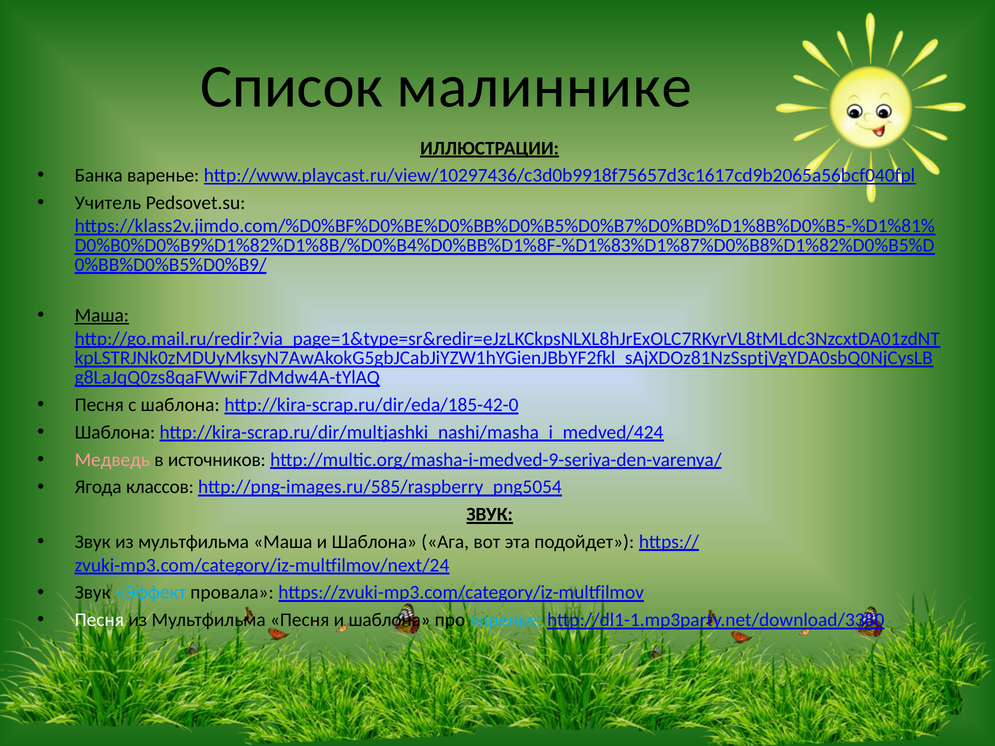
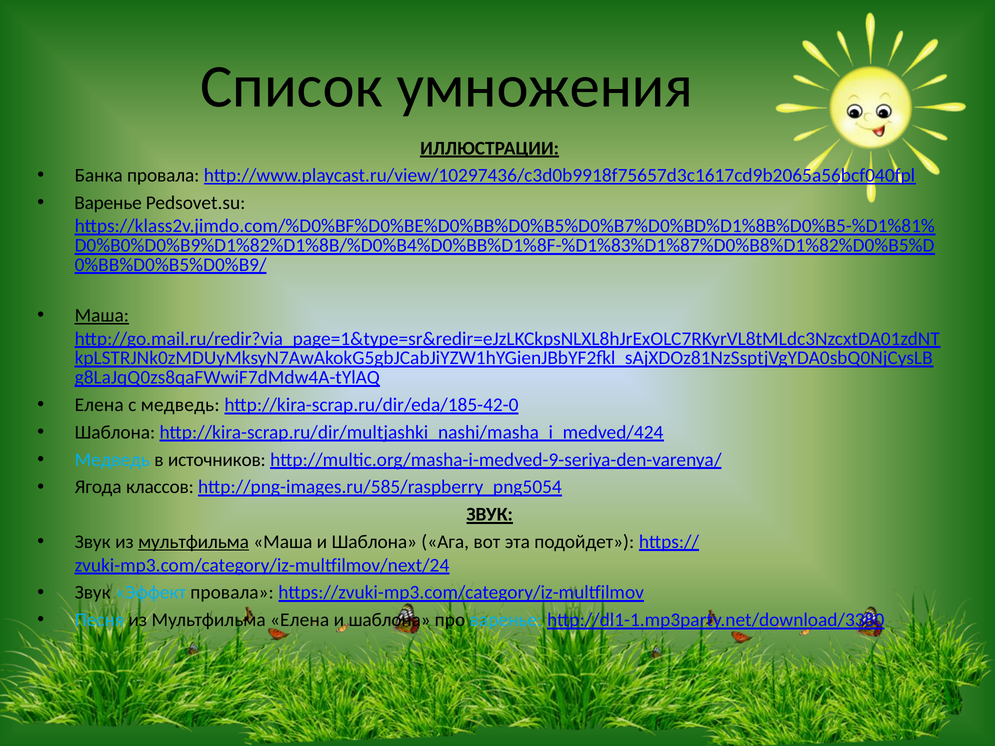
малиннике: малиннике -> умножения
Банка варенье: варенье -> провала
Учитель at (108, 203): Учитель -> Варенье
Песня at (99, 405): Песня -> Елена
с шаблона: шаблона -> медведь
Медведь at (112, 460) colour: pink -> light blue
мультфильма at (194, 542) underline: none -> present
Песня at (99, 620) colour: white -> light blue
Мультфильма Песня: Песня -> Елена
